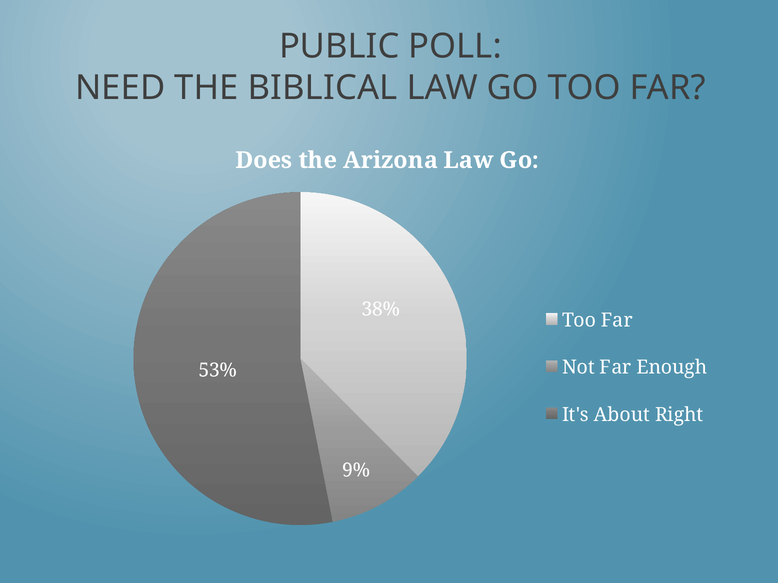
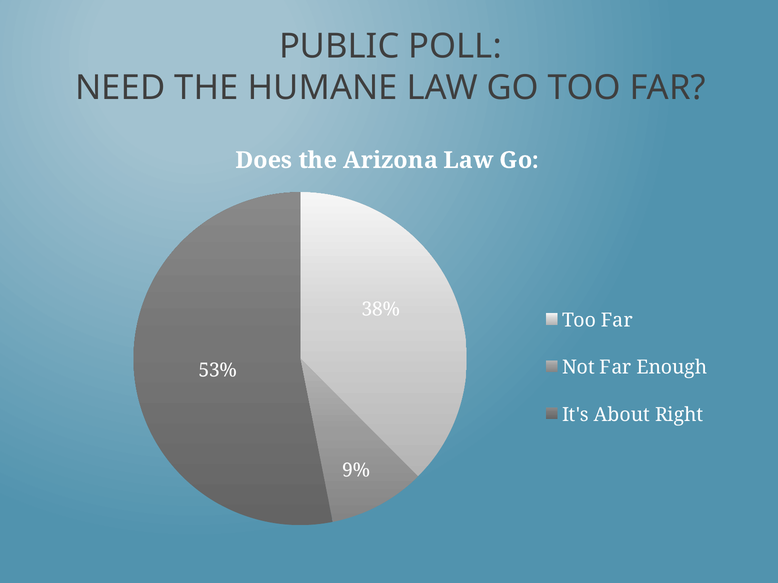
BIBLICAL: BIBLICAL -> HUMANE
